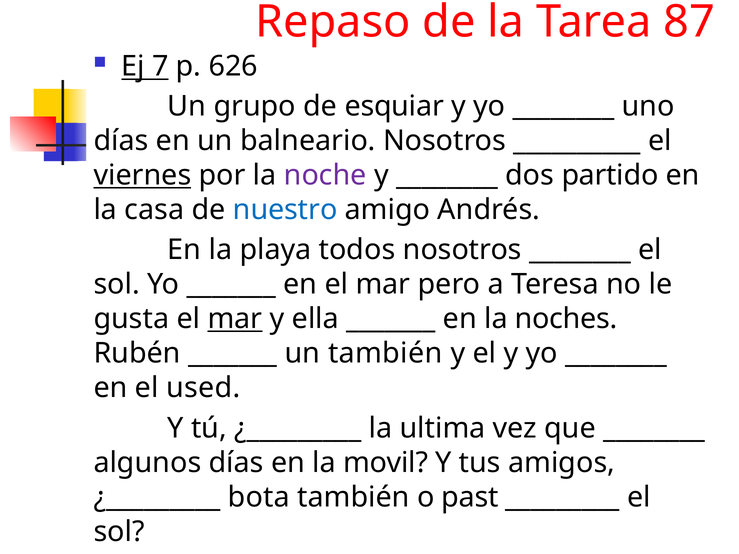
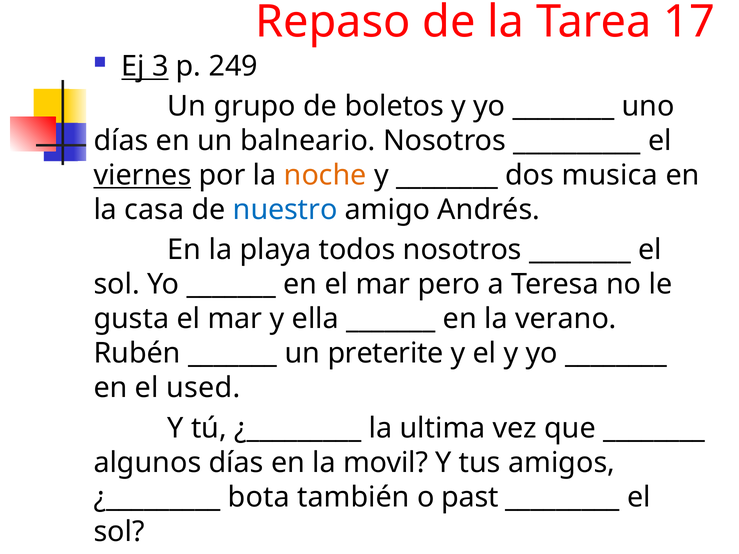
87: 87 -> 17
7: 7 -> 3
626: 626 -> 249
esquiar: esquiar -> boletos
noche colour: purple -> orange
partido: partido -> musica
mar at (235, 319) underline: present -> none
noches: noches -> verano
un también: también -> preterite
